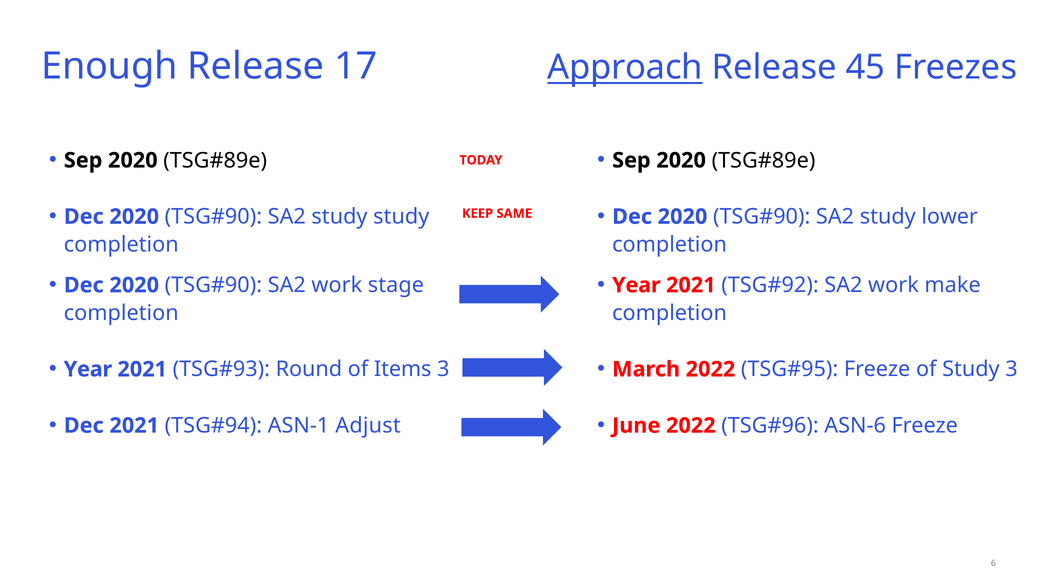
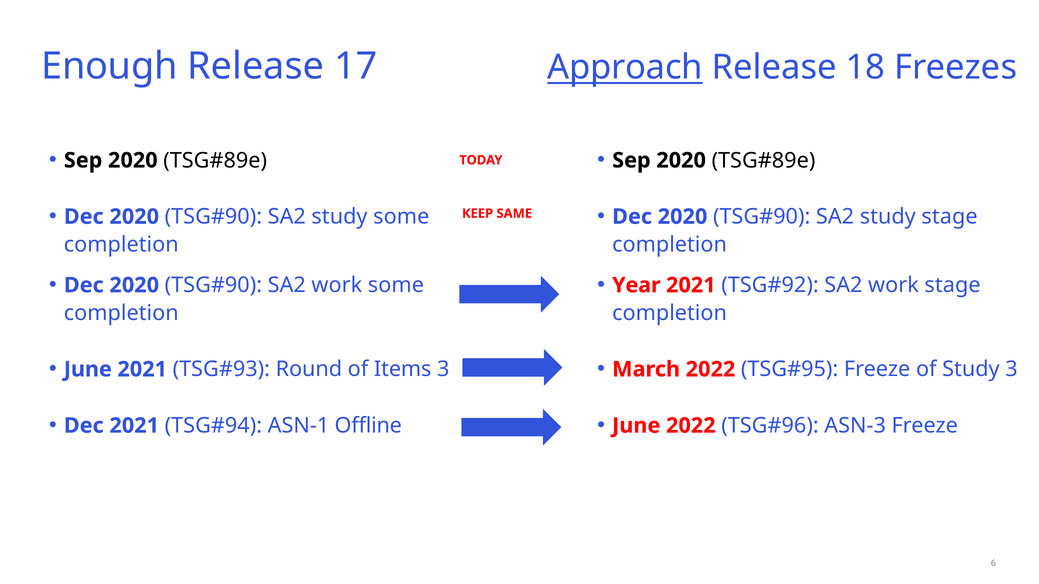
45: 45 -> 18
study study: study -> some
study lower: lower -> stage
work stage: stage -> some
work make: make -> stage
Year at (88, 370): Year -> June
Adjust: Adjust -> Offline
ASN-6: ASN-6 -> ASN-3
